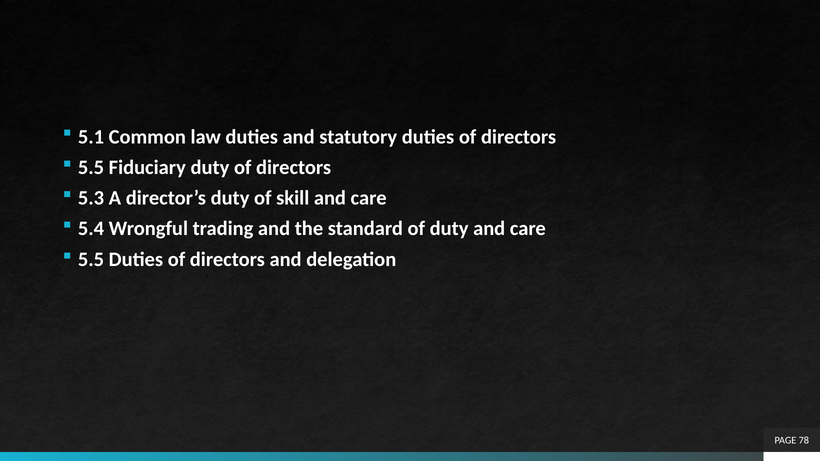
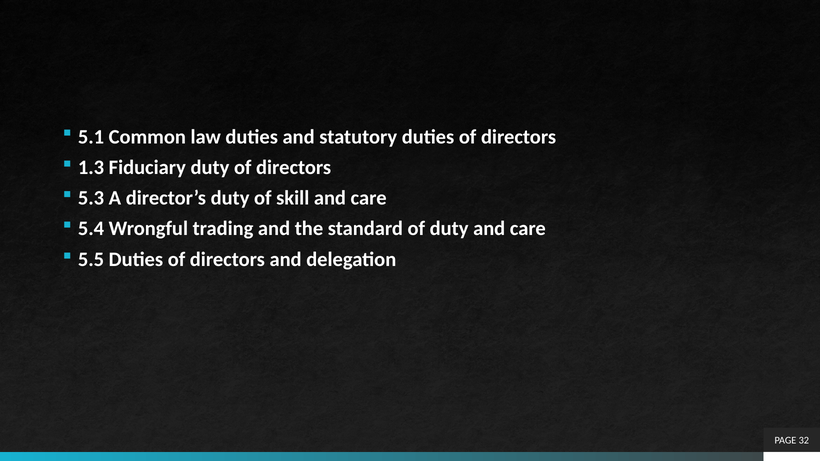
5.5 at (91, 167): 5.5 -> 1.3
78: 78 -> 32
